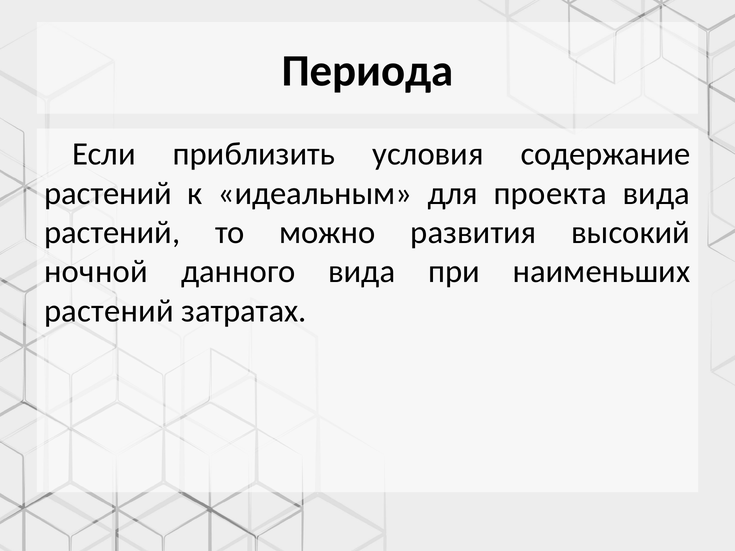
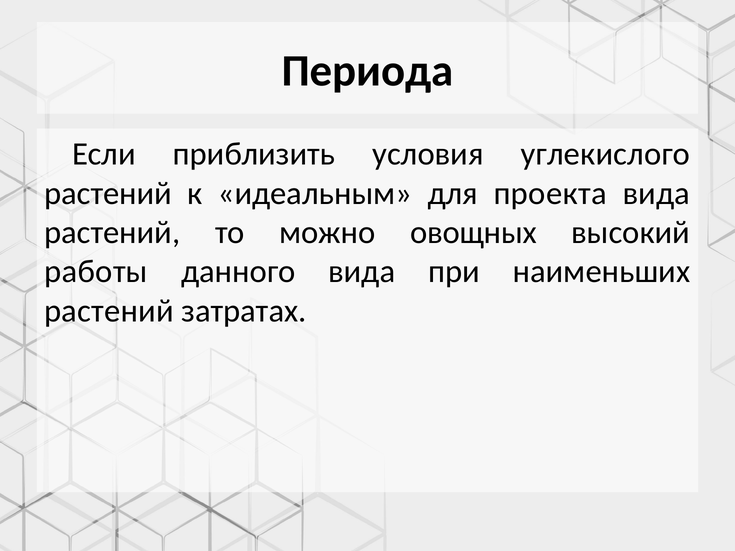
содержание: содержание -> углекислого
развития: развития -> овощных
ночной: ночной -> работы
